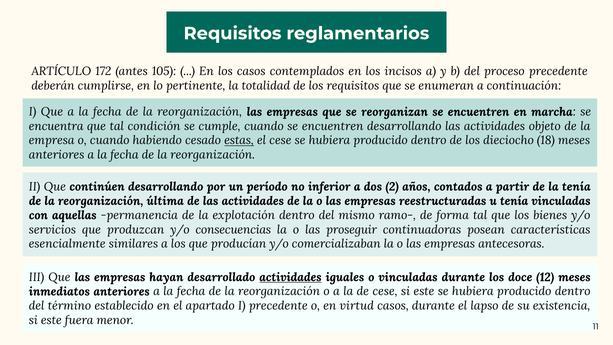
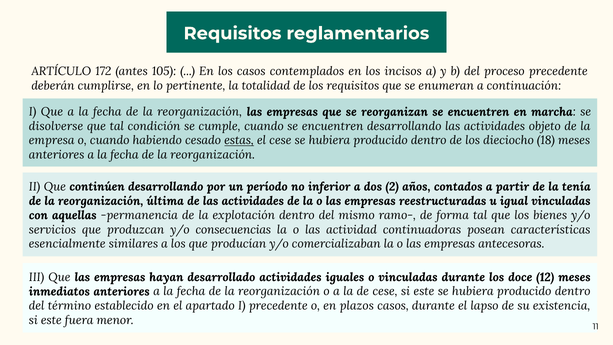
encuentra: encuentra -> disolverse
u tenía: tenía -> igual
proseguir: proseguir -> actividad
actividades at (290, 277) underline: present -> none
virtud: virtud -> plazos
